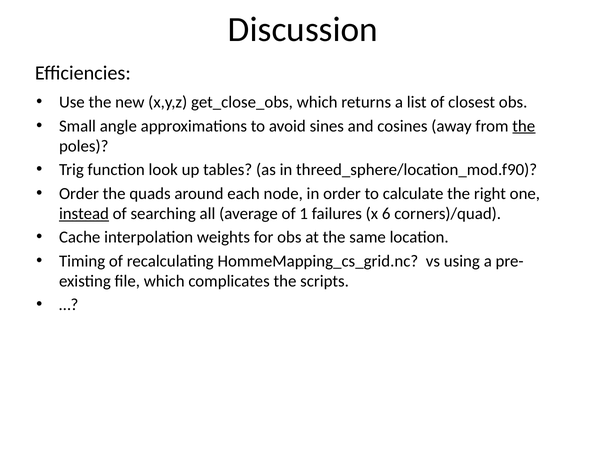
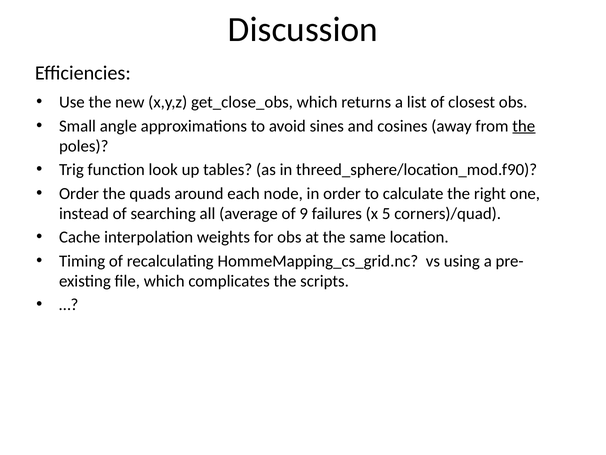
instead underline: present -> none
1: 1 -> 9
6: 6 -> 5
